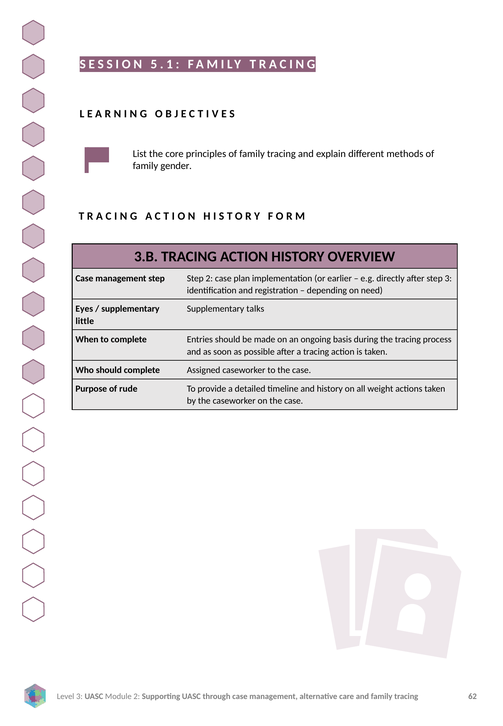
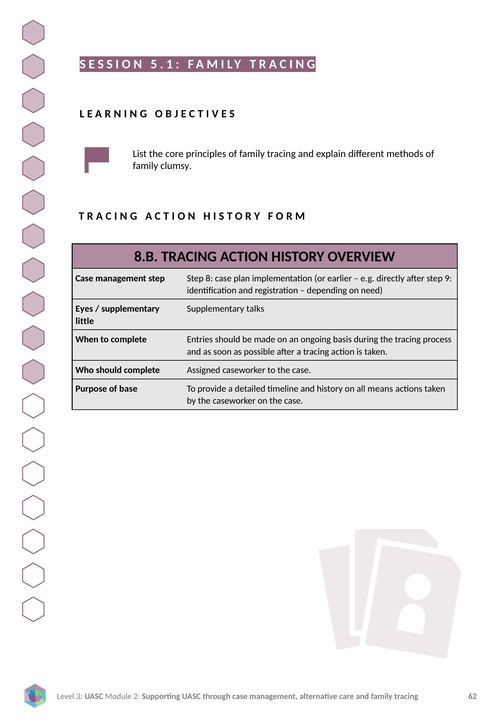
gender: gender -> clumsy
3.B: 3.B -> 8.B
Step 2: 2 -> 8
step 3: 3 -> 9
rude: rude -> base
weight: weight -> means
